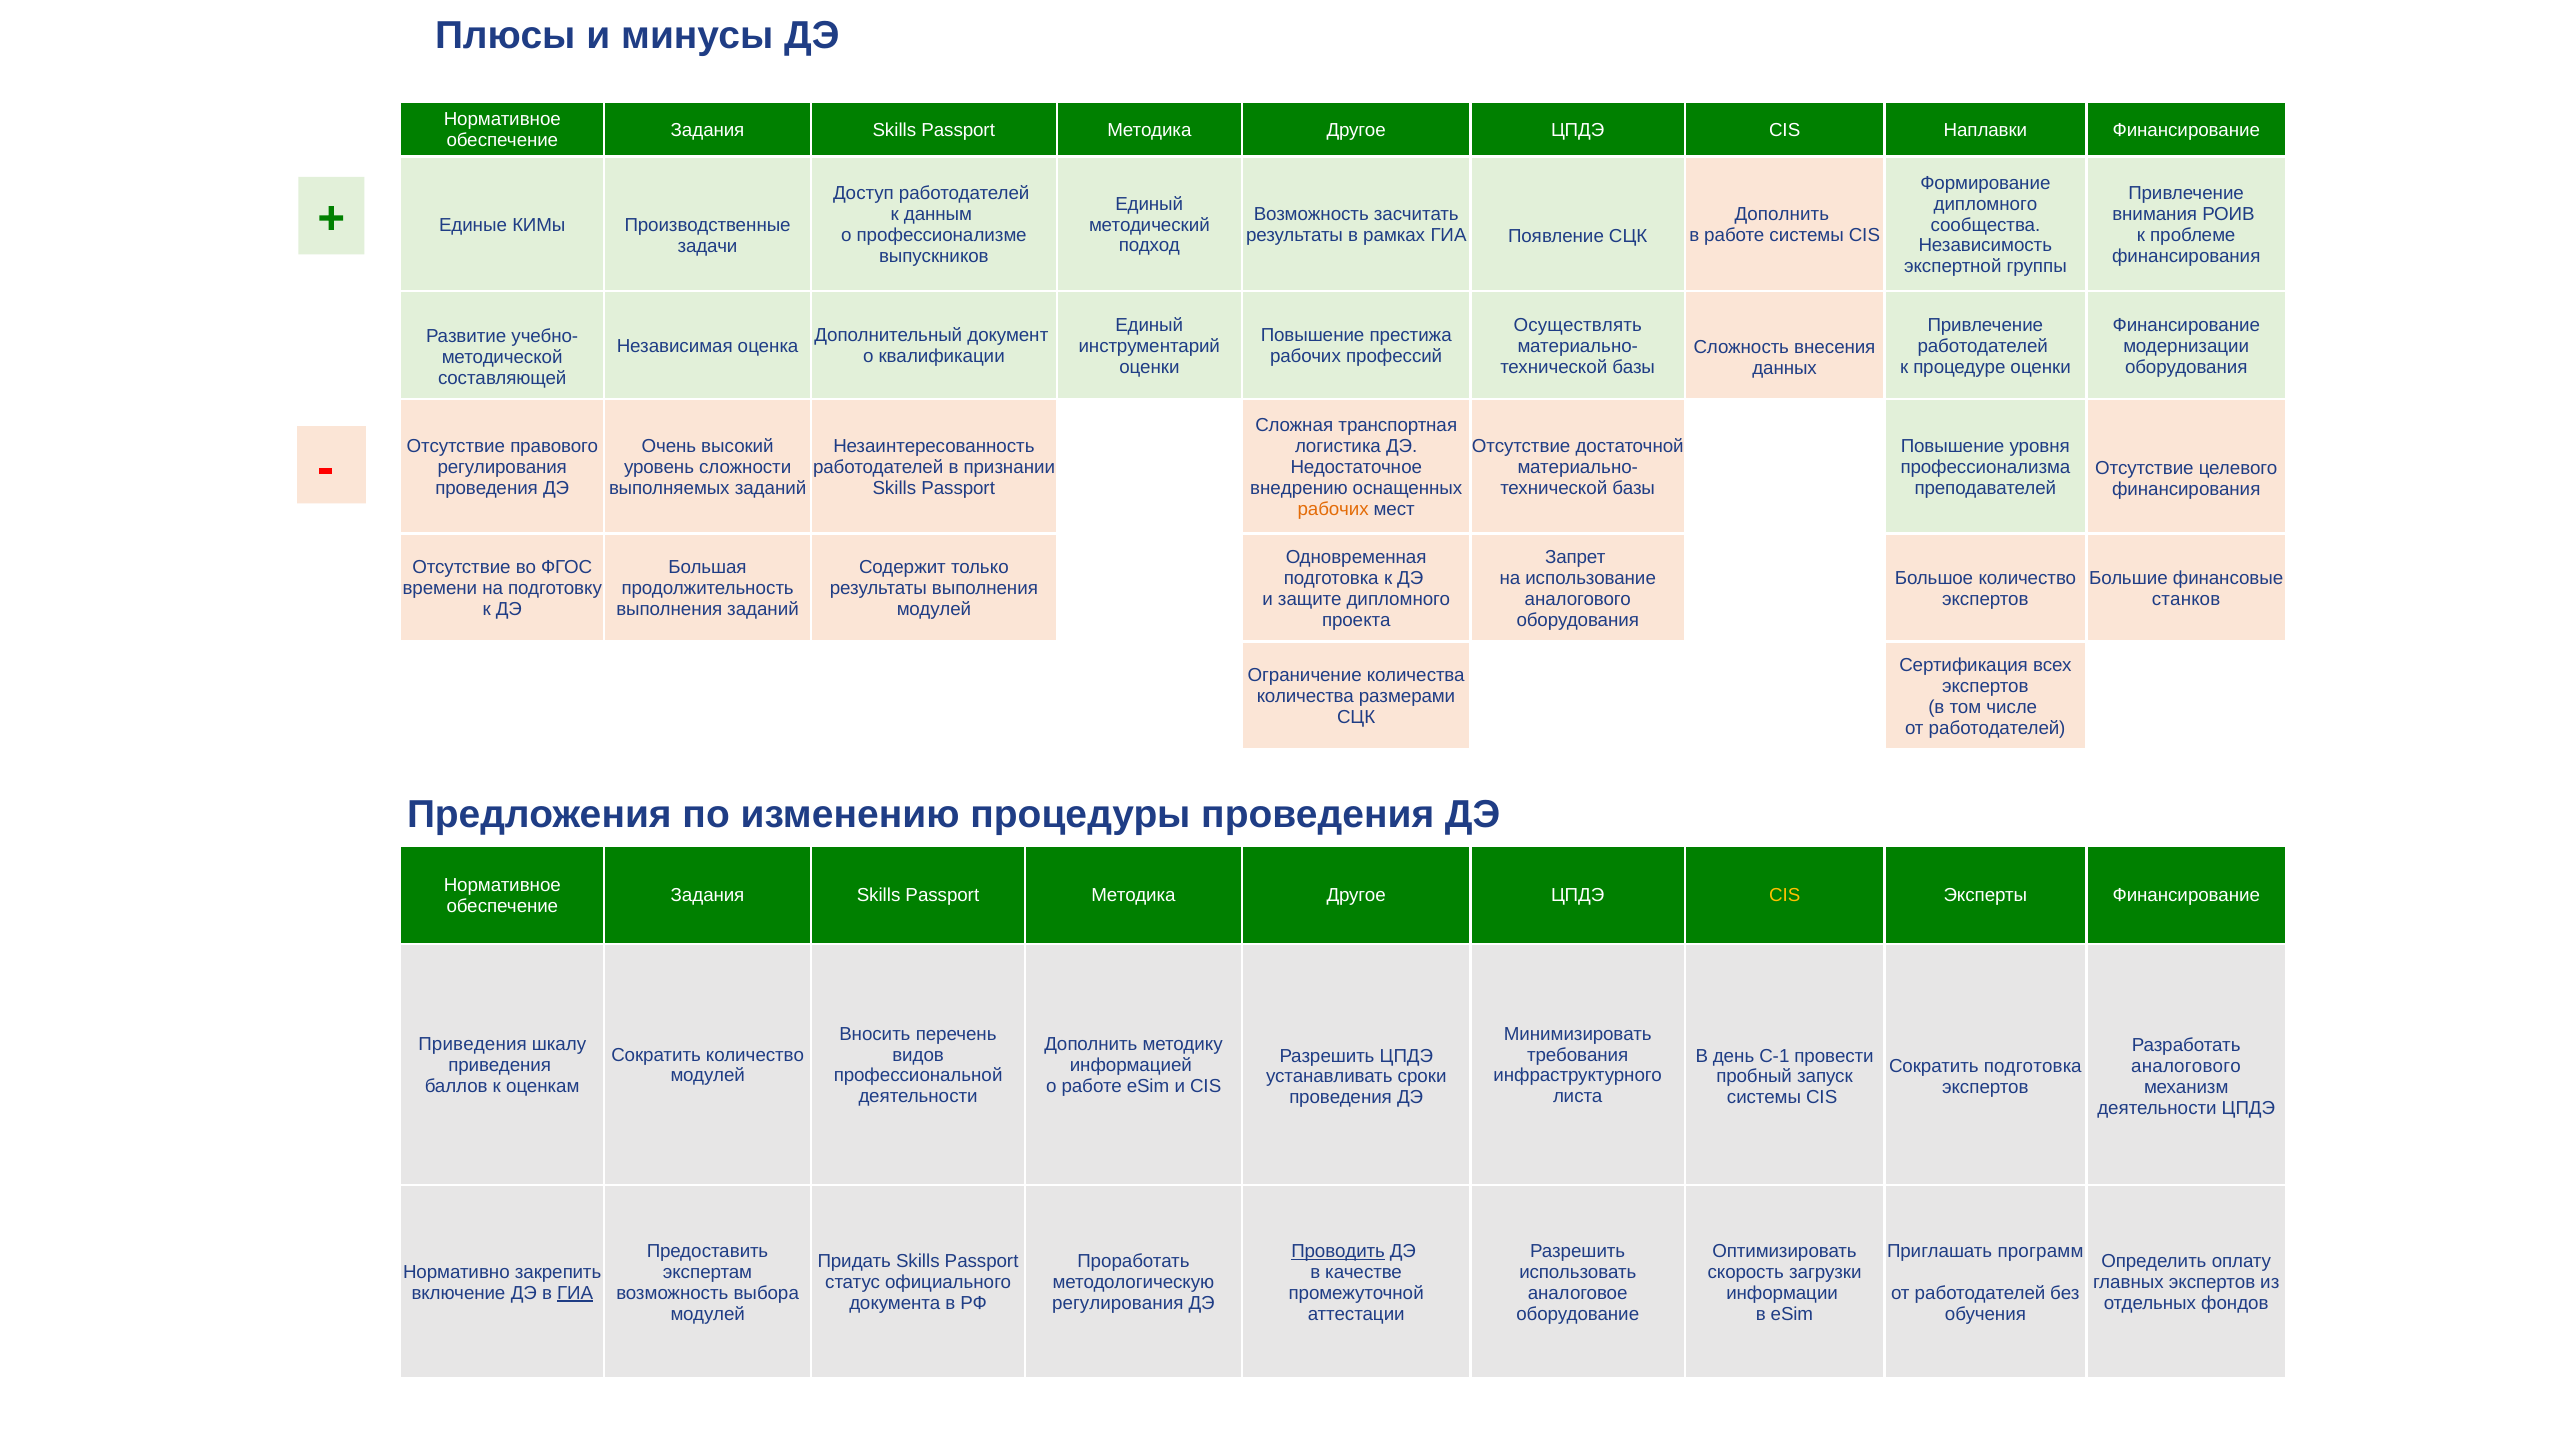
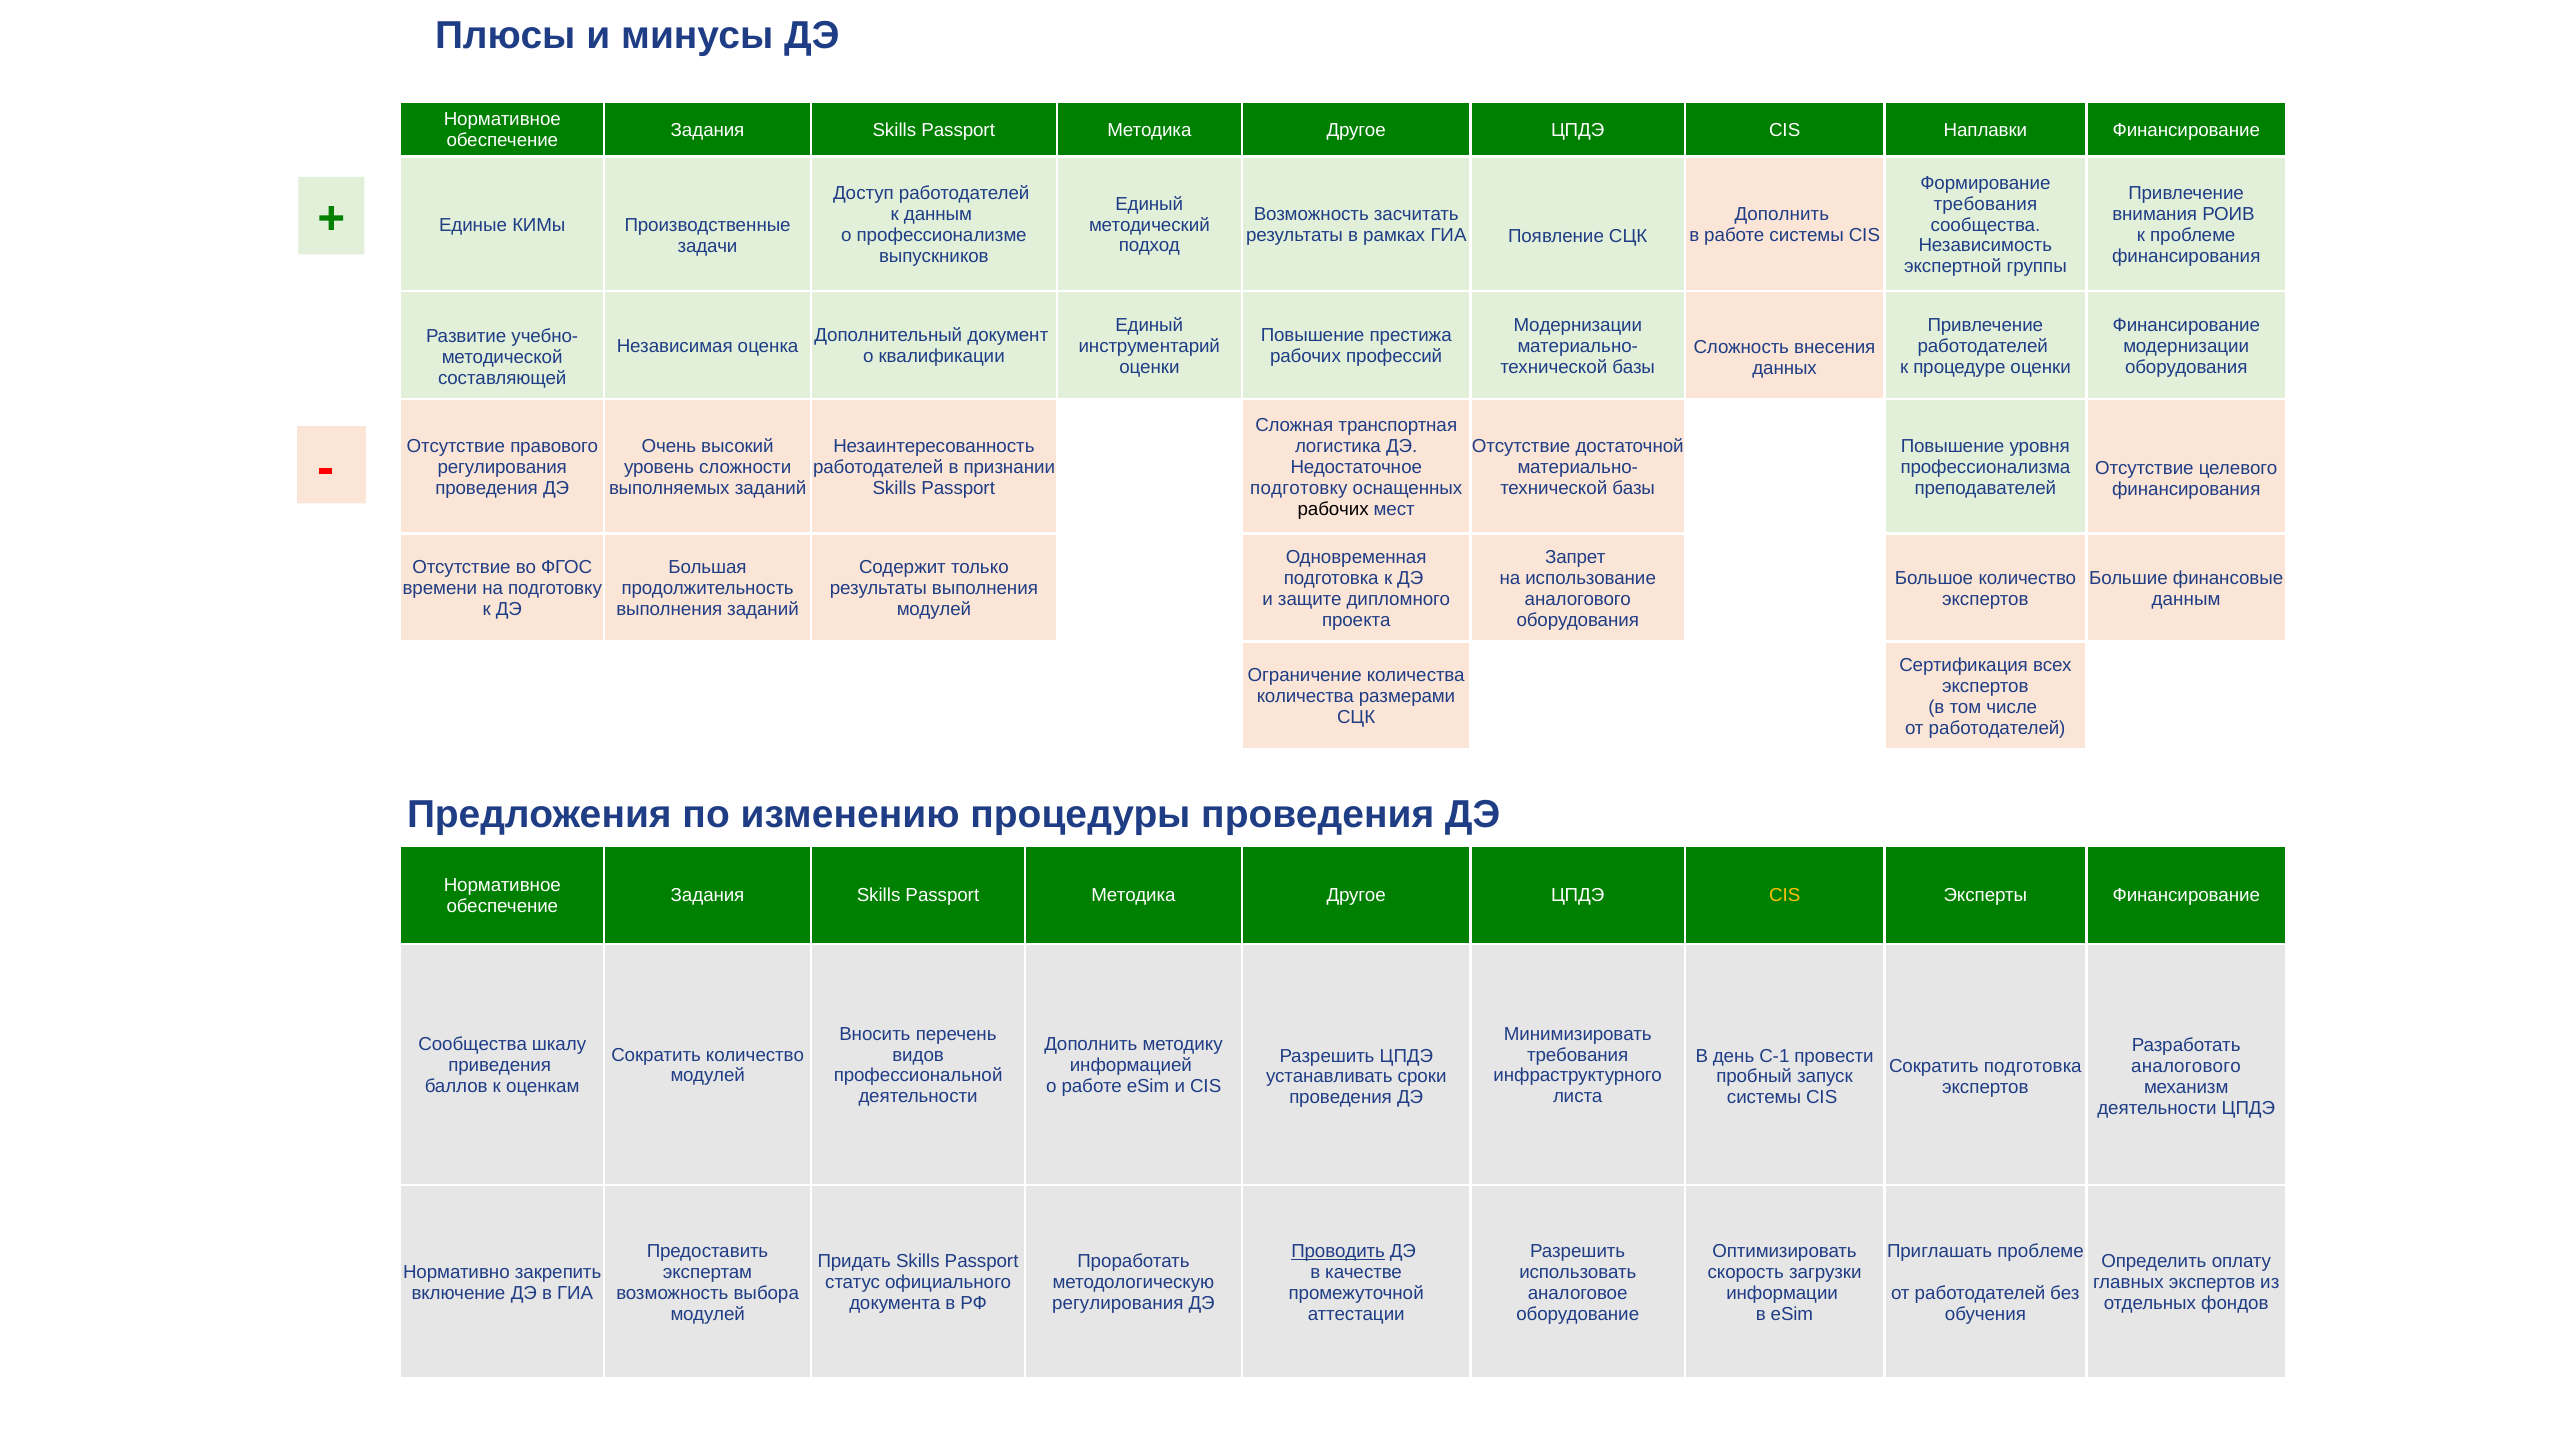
дипломного at (1985, 204): дипломного -> требования
Осуществлять at (1578, 325): Осуществлять -> Модернизации
внедрению at (1299, 488): внедрению -> подготовку
рабочих at (1333, 509) colour: orange -> black
станков at (2186, 599): станков -> данным
Приведения at (473, 1044): Приведения -> Сообщества
Приглашать программ: программ -> проблеме
ГИА at (575, 1293) underline: present -> none
